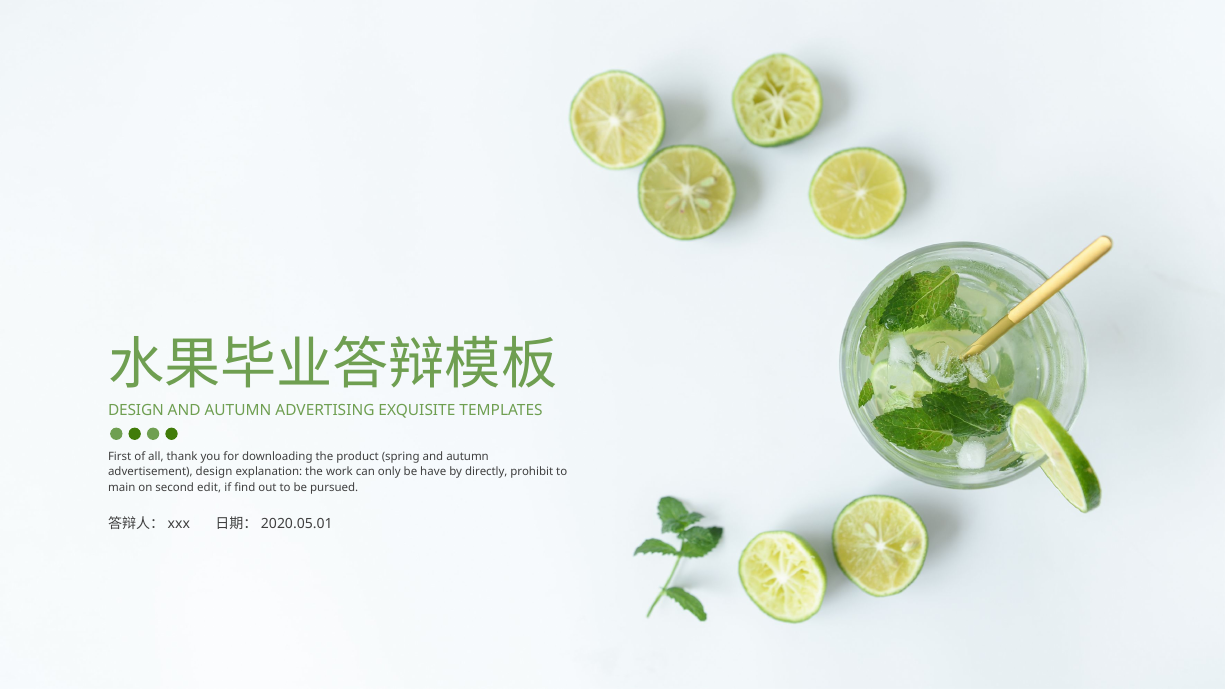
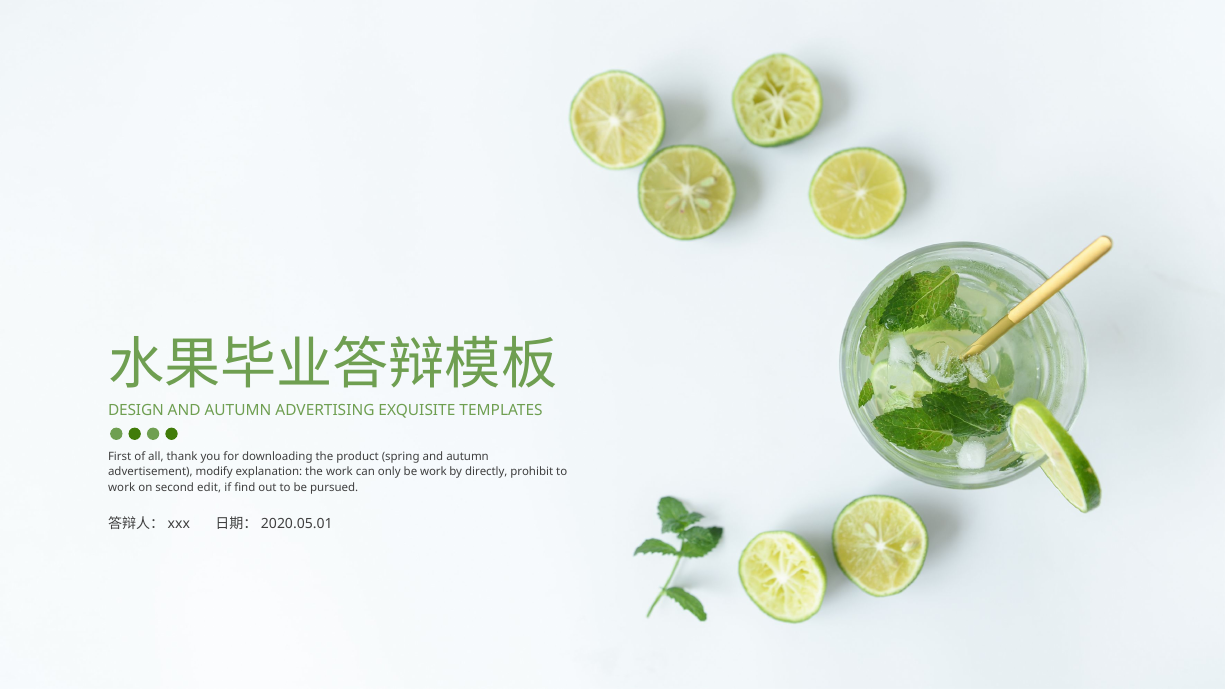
advertisement design: design -> modify
be have: have -> work
main at (122, 487): main -> work
